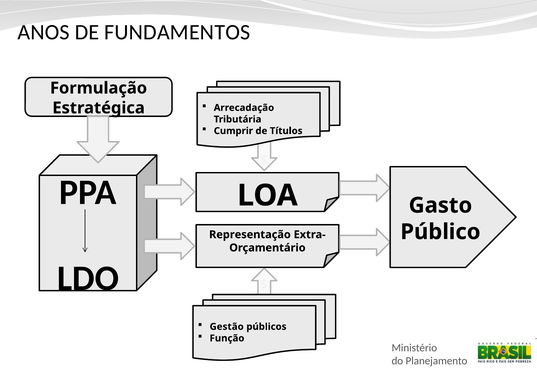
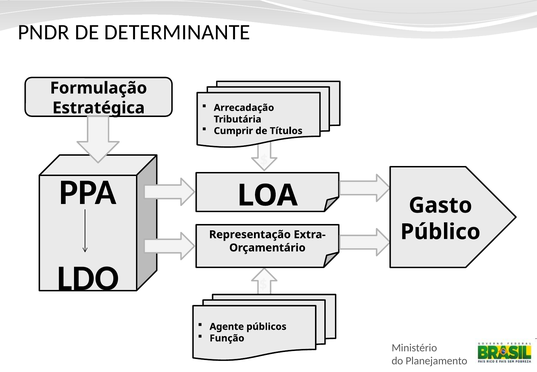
ANOS: ANOS -> PNDR
FUNDAMENTOS: FUNDAMENTOS -> DETERMINANTE
Gestão: Gestão -> Agente
